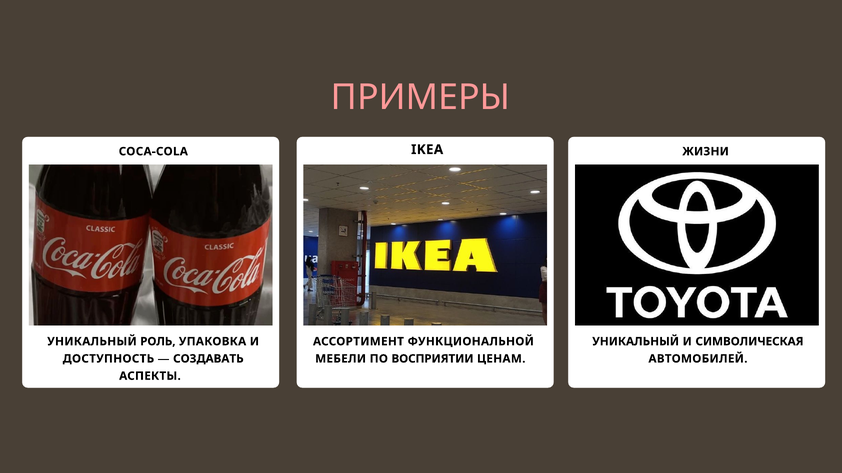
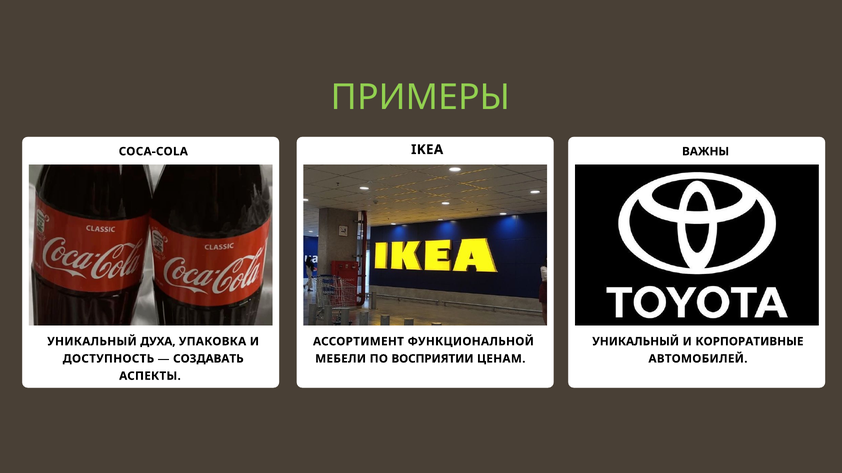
ПРИМЕРЫ colour: pink -> light green
ЖИЗНИ: ЖИЗНИ -> ВАЖНЫ
РОЛЬ: РОЛЬ -> ДУХА
СИМВОЛИЧЕСКАЯ: СИМВОЛИЧЕСКАЯ -> КОРПОРАТИВНЫЕ
